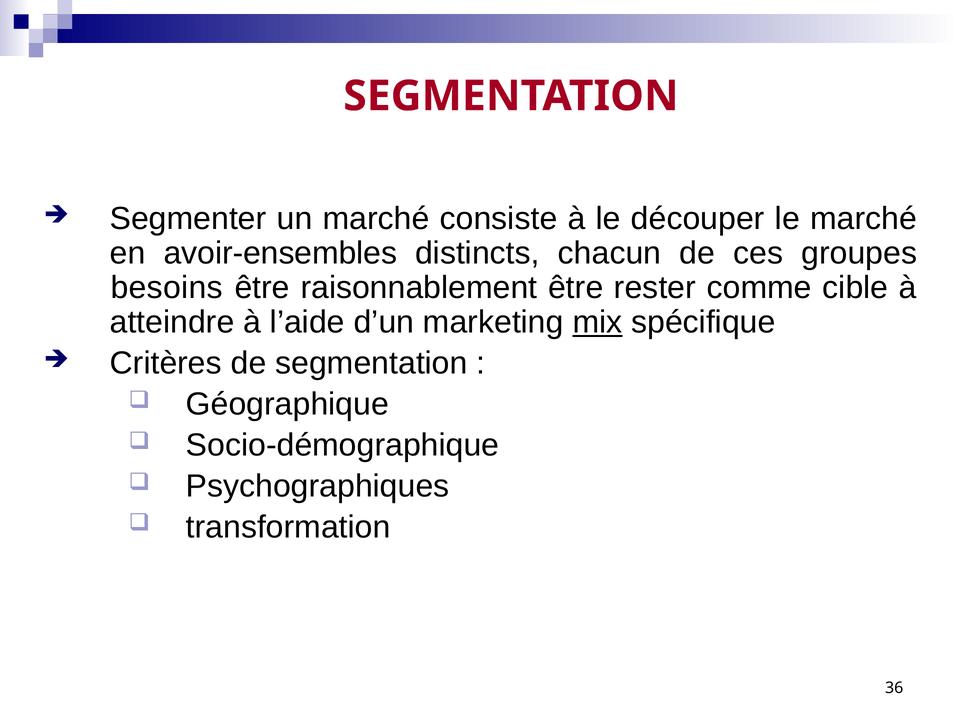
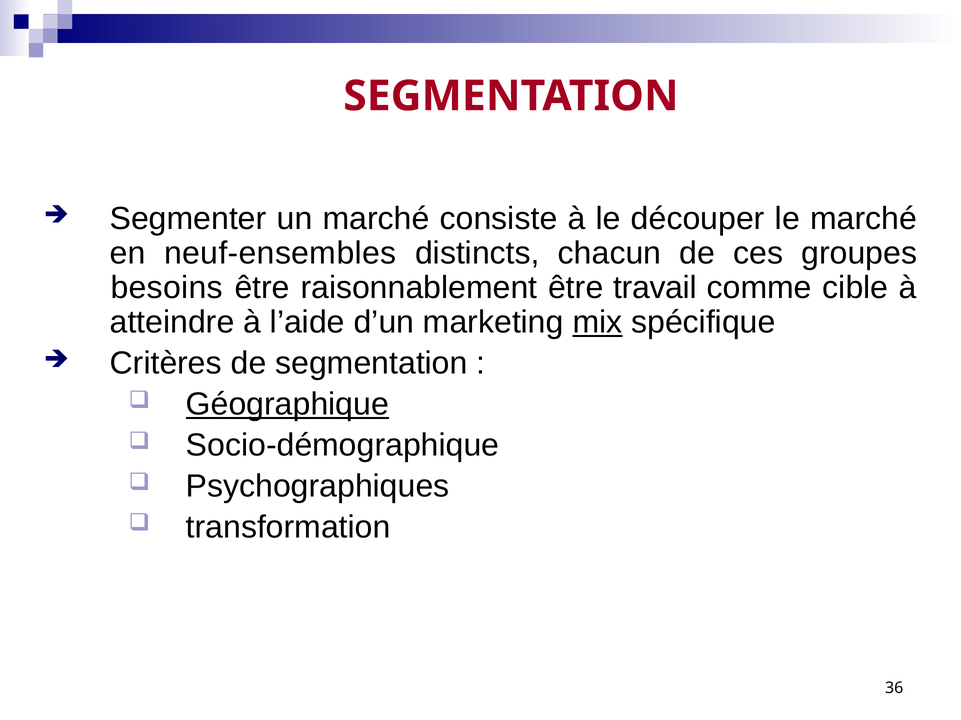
avoir-ensembles: avoir-ensembles -> neuf-ensembles
rester: rester -> travail
Géographique underline: none -> present
